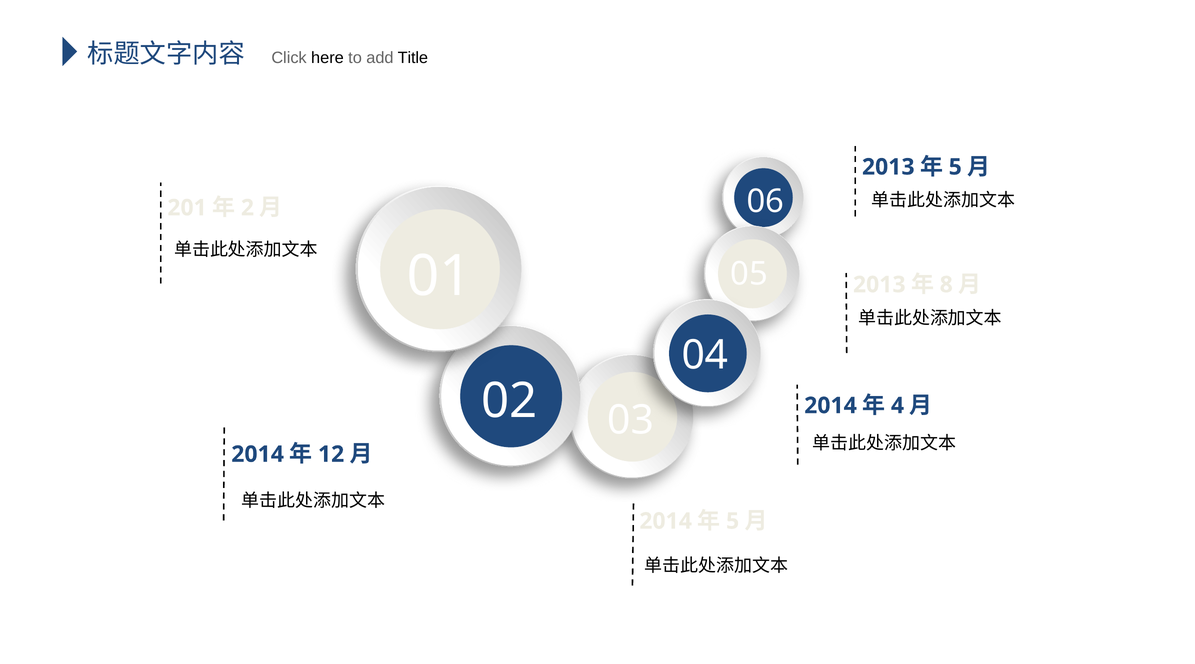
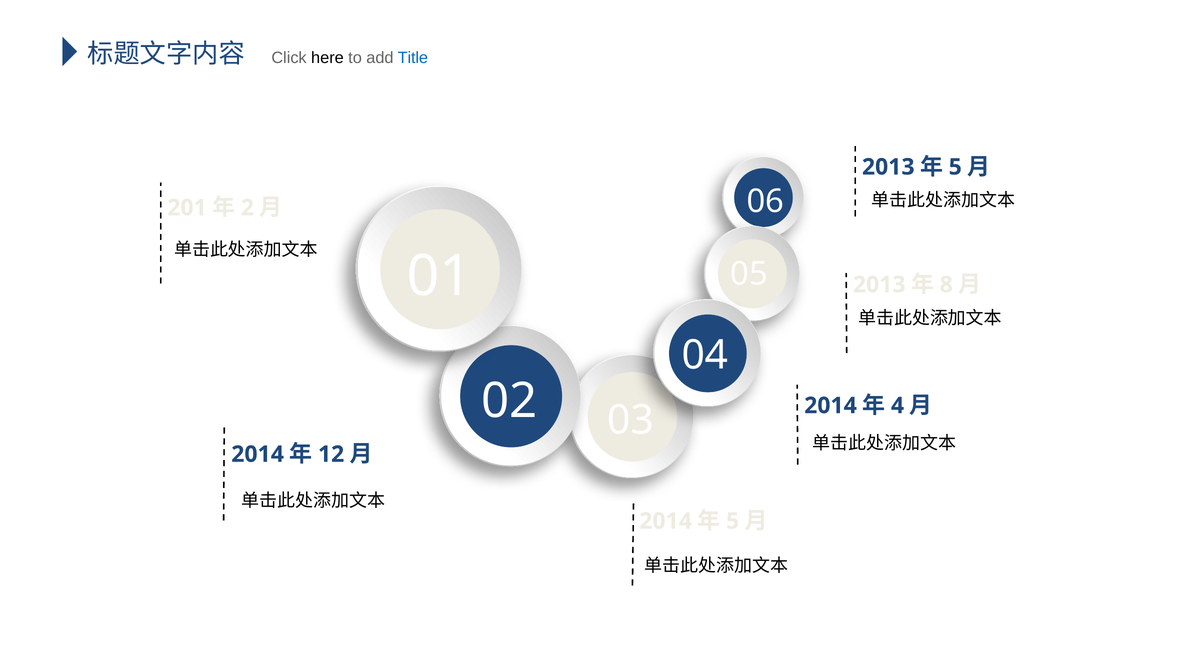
Title colour: black -> blue
